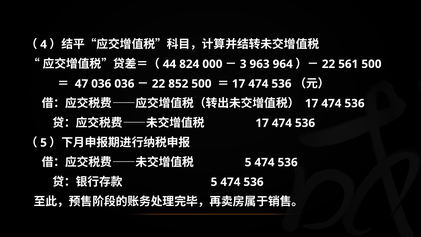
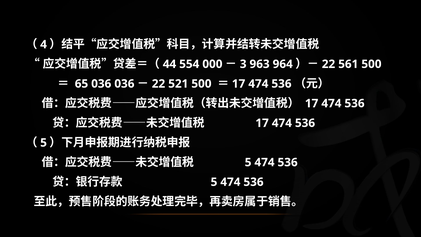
824: 824 -> 554
47: 47 -> 65
852: 852 -> 521
